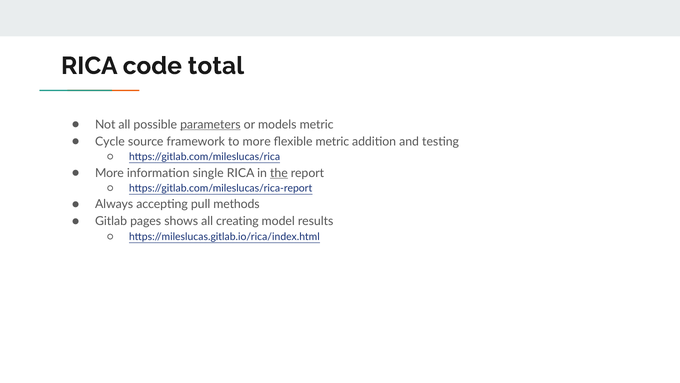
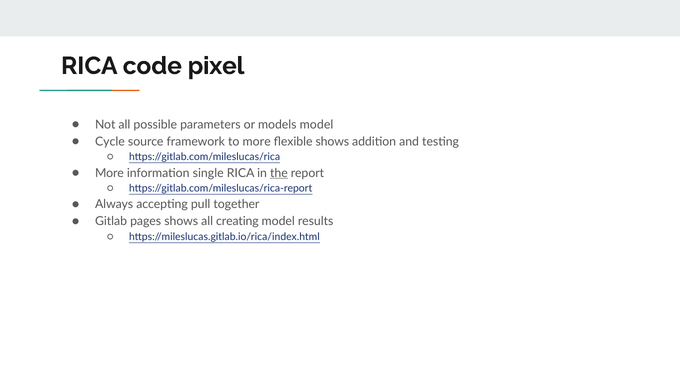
total: total -> pixel
parameters underline: present -> none
models metric: metric -> model
flexible metric: metric -> shows
methods: methods -> together
